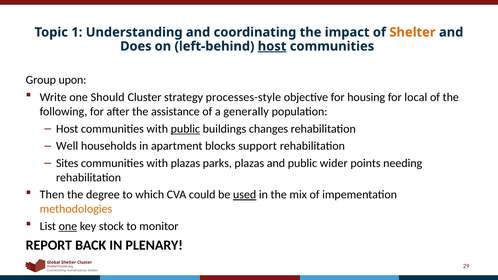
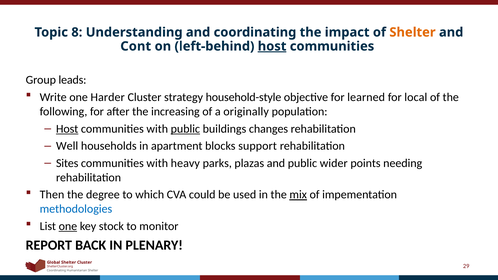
1: 1 -> 8
Does: Does -> Cont
upon: upon -> leads
Should: Should -> Harder
processes-style: processes-style -> household-style
housing: housing -> learned
assistance: assistance -> increasing
generally: generally -> originally
Host at (67, 129) underline: none -> present
with plazas: plazas -> heavy
used underline: present -> none
mix underline: none -> present
methodologies colour: orange -> blue
